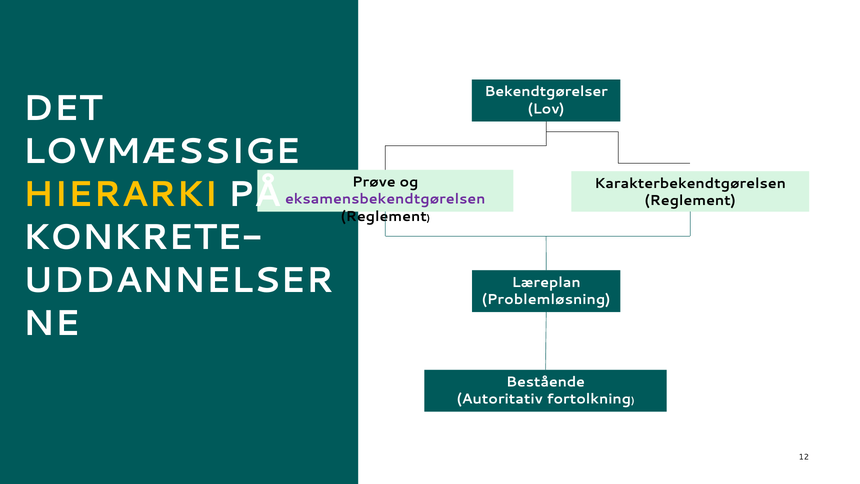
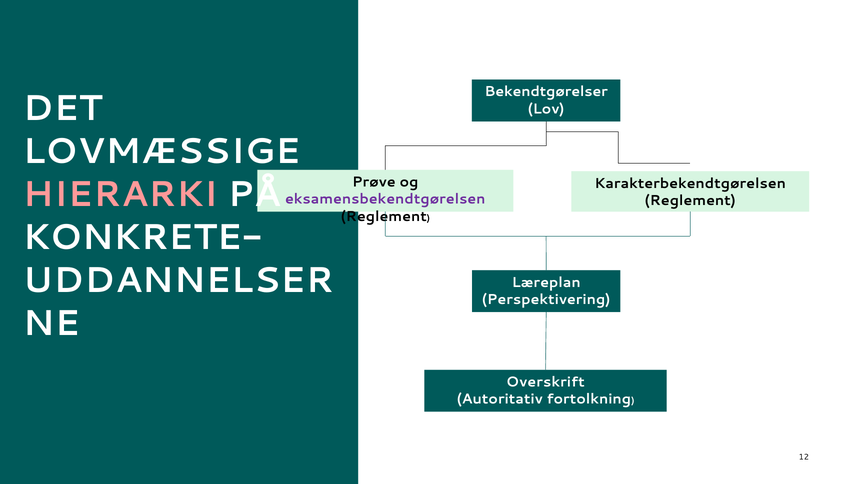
HIERARKI colour: yellow -> pink
Problemløsning: Problemløsning -> Perspektivering
Bestående: Bestående -> Overskrift
